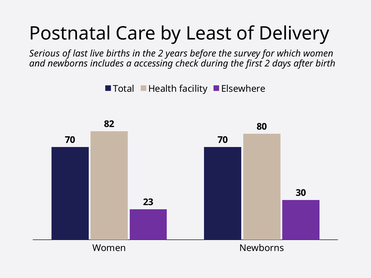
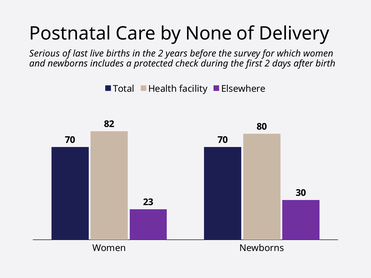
Least: Least -> None
accessing: accessing -> protected
